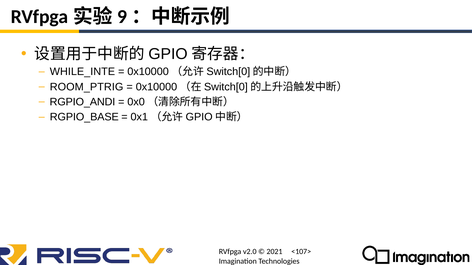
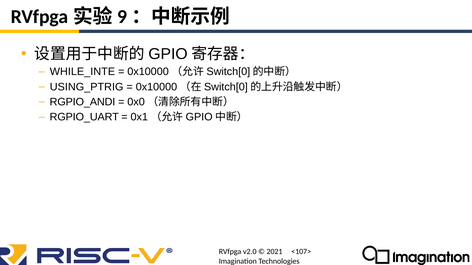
ROOM_PTRIG: ROOM_PTRIG -> USING_PTRIG
RGPIO_BASE: RGPIO_BASE -> RGPIO_UART
